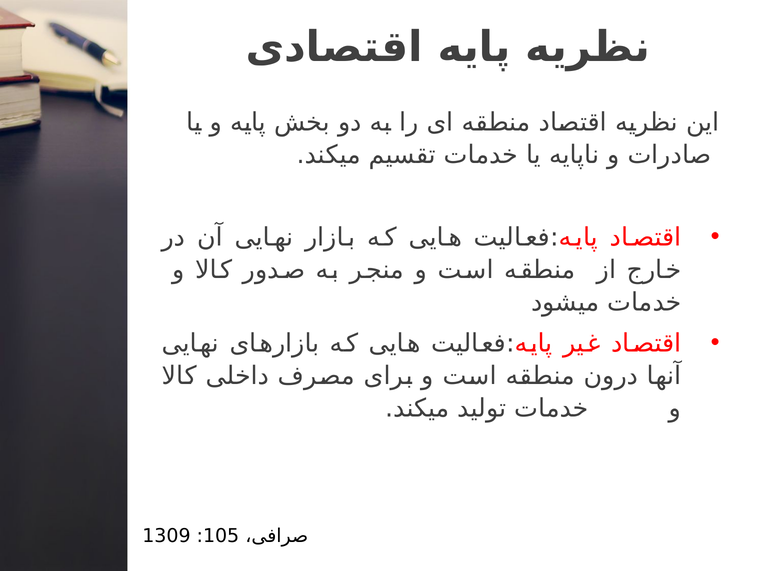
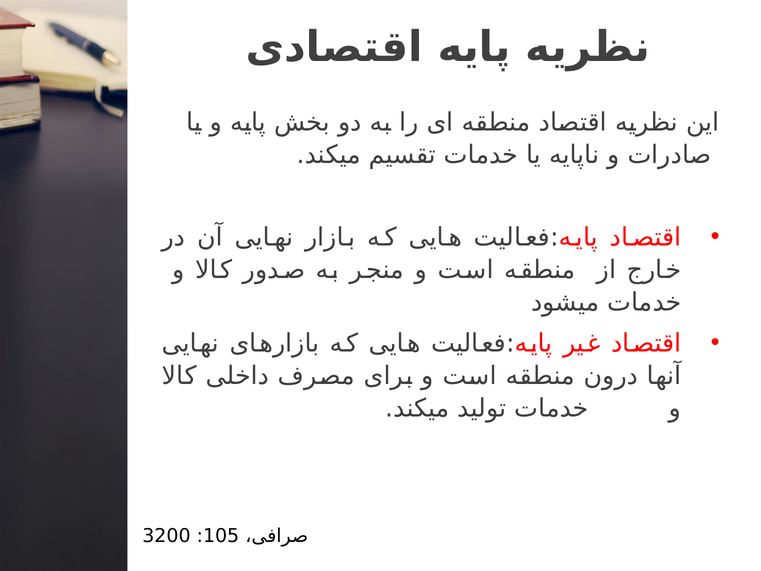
1309: 1309 -> 3200
